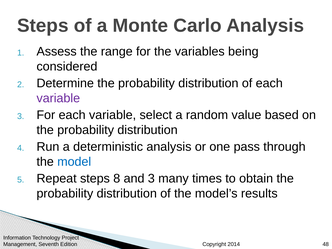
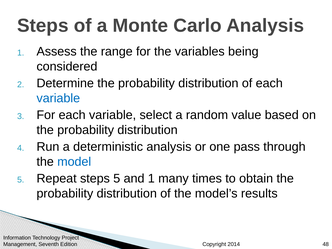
variable at (58, 98) colour: purple -> blue
steps 8: 8 -> 5
and 3: 3 -> 1
